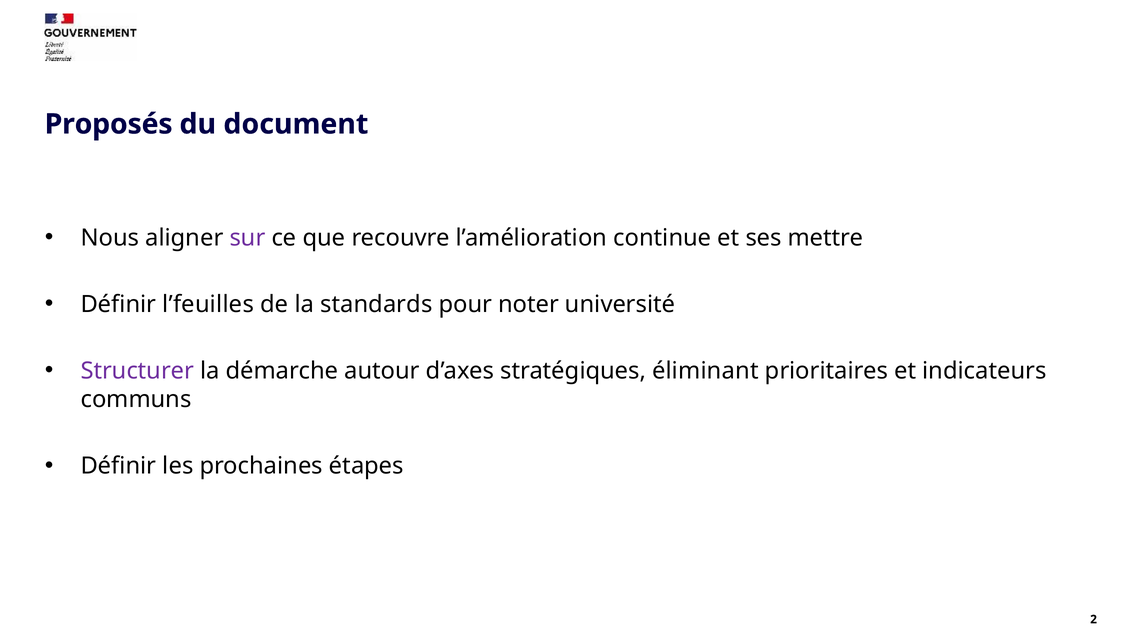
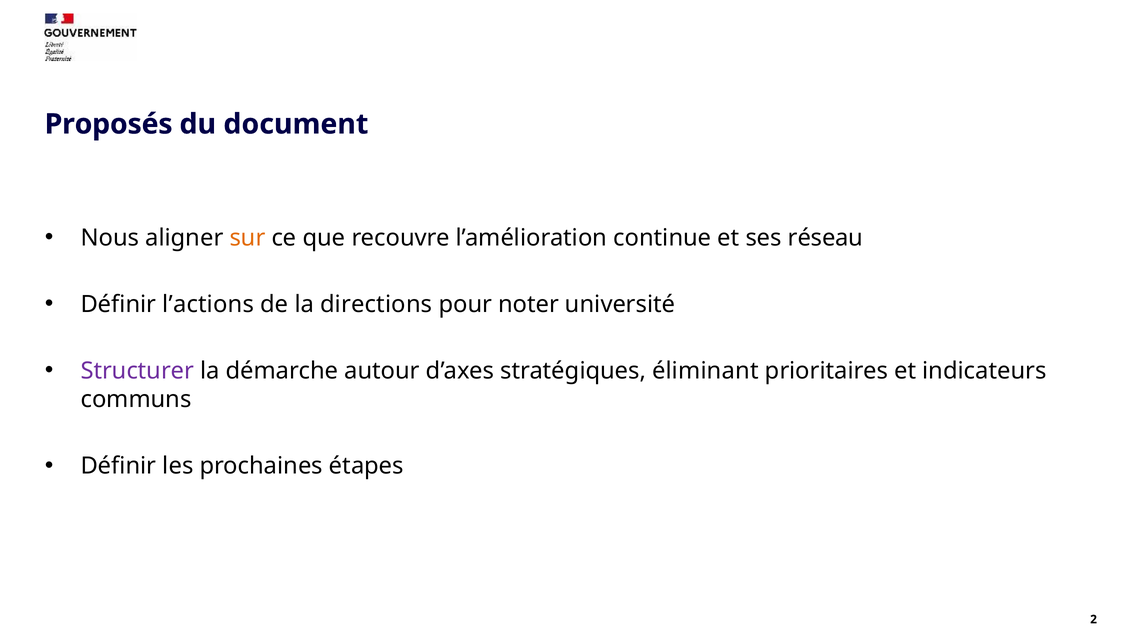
sur colour: purple -> orange
mettre: mettre -> réseau
l’feuilles: l’feuilles -> l’actions
standards: standards -> directions
